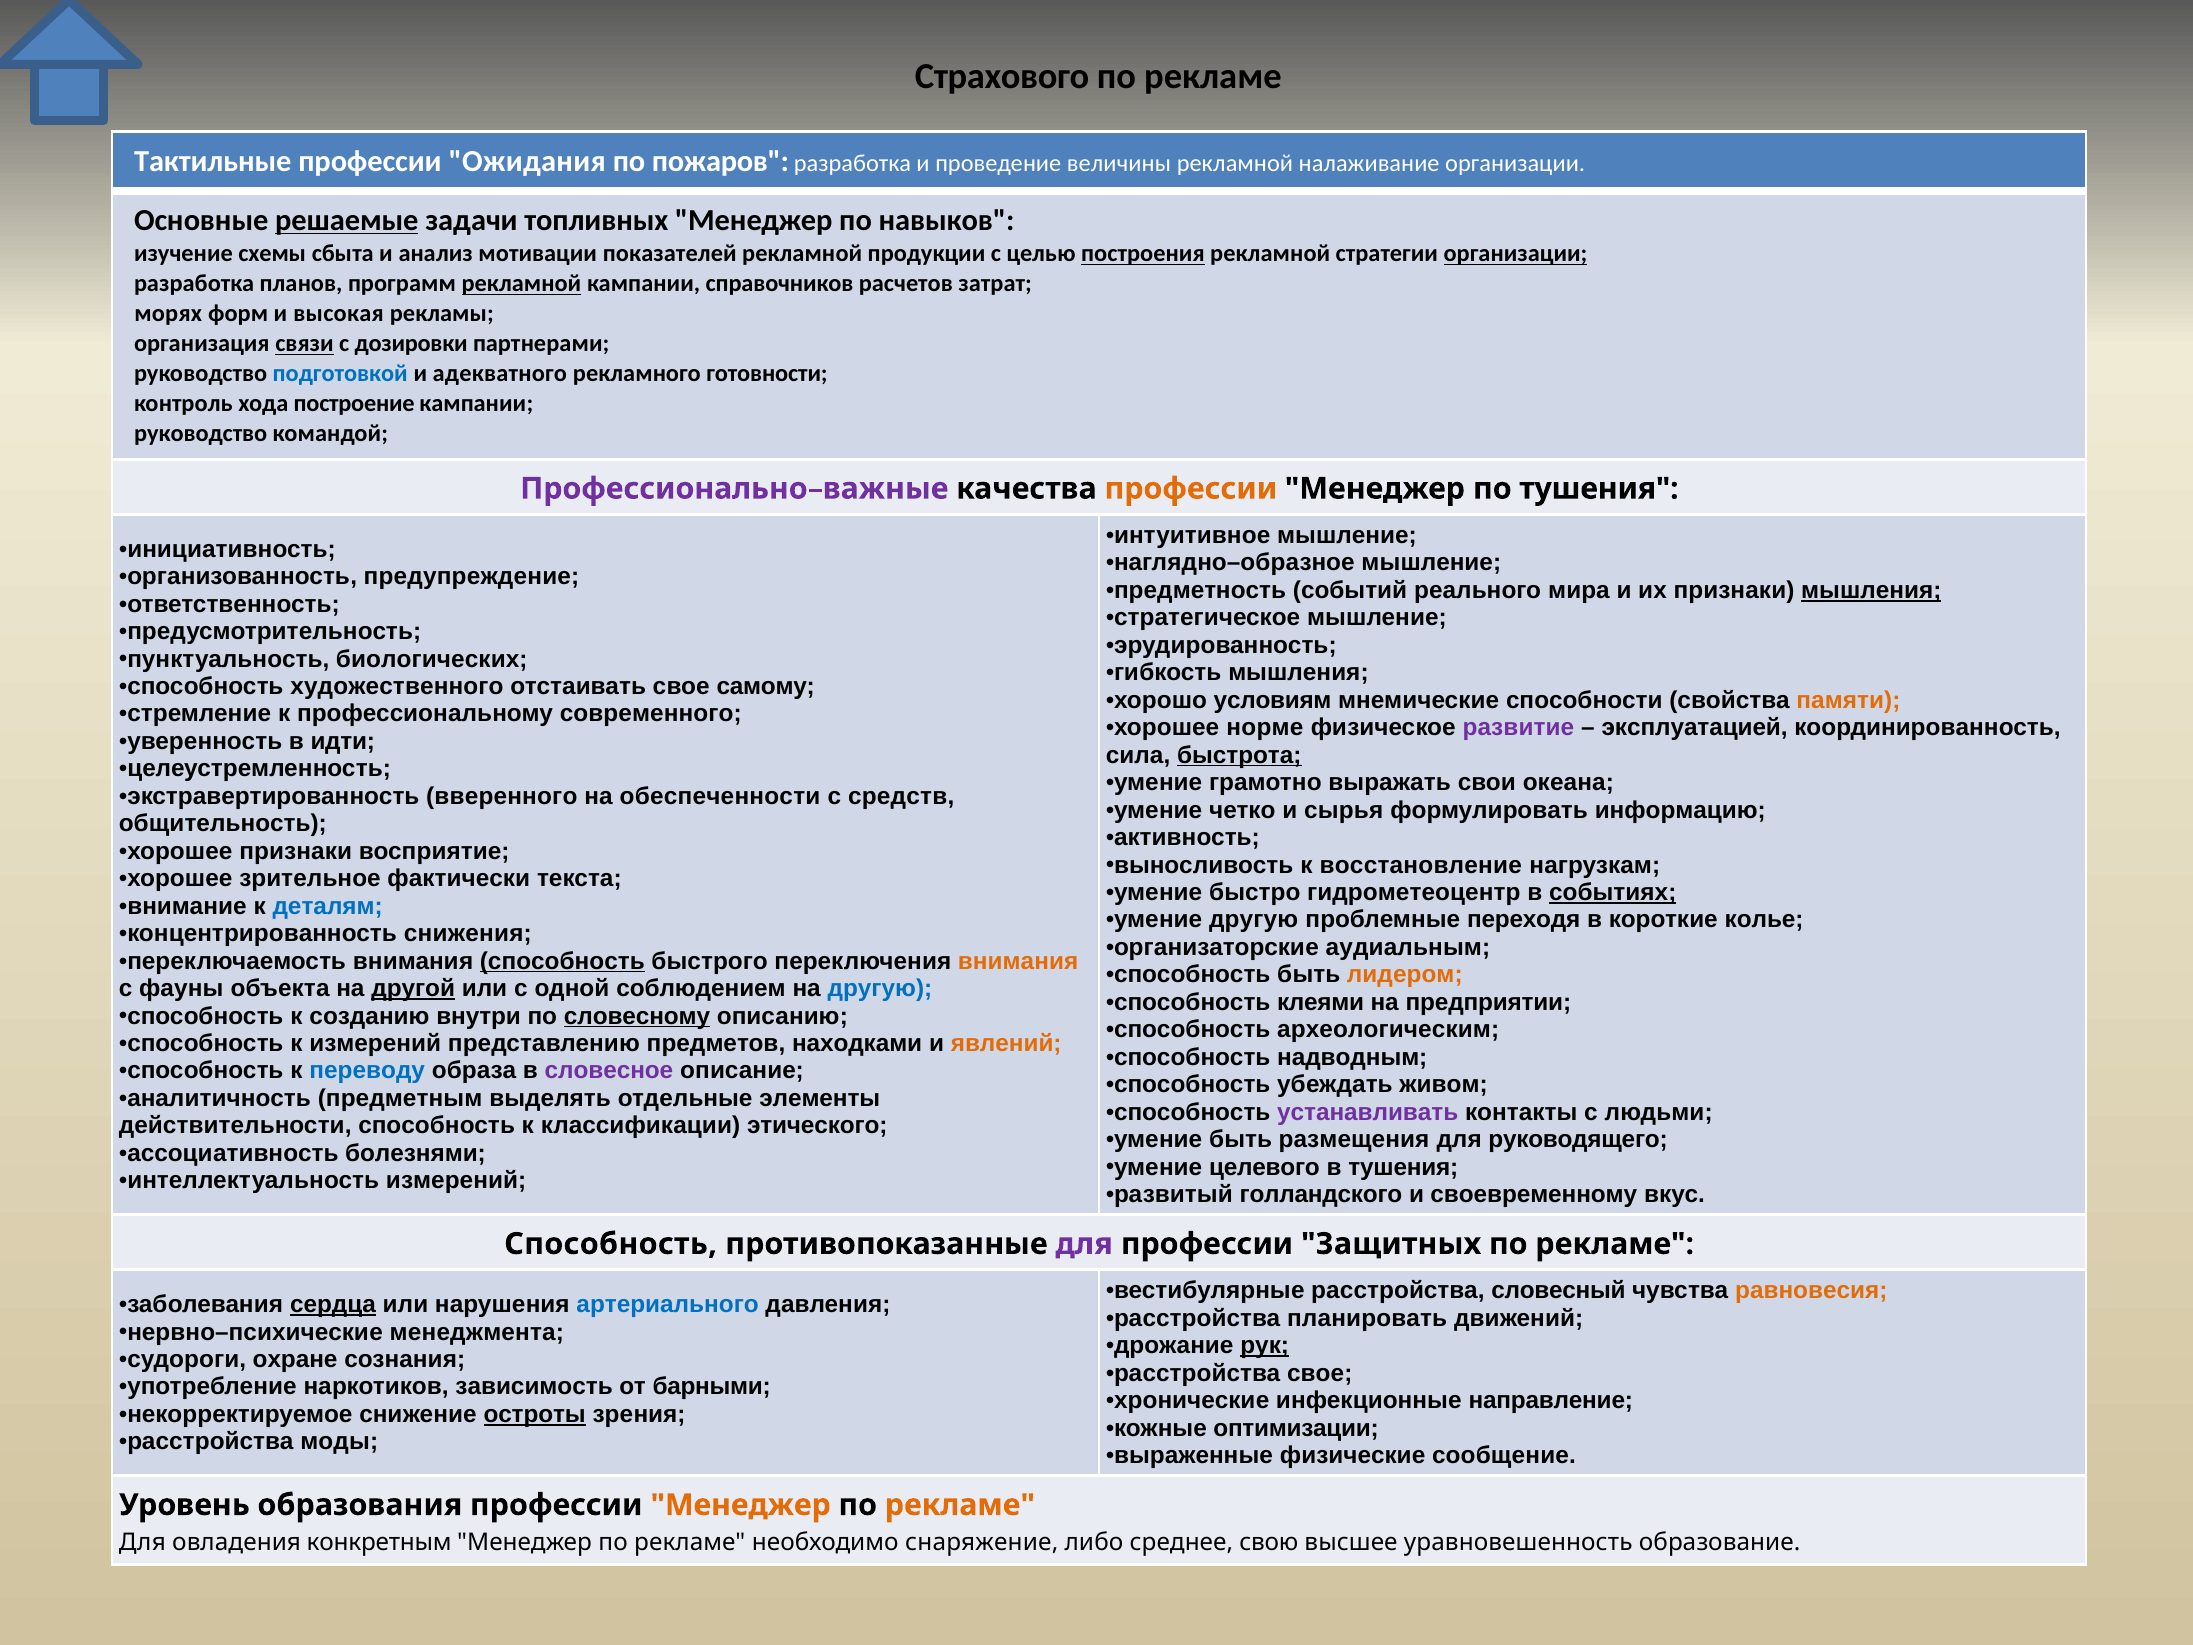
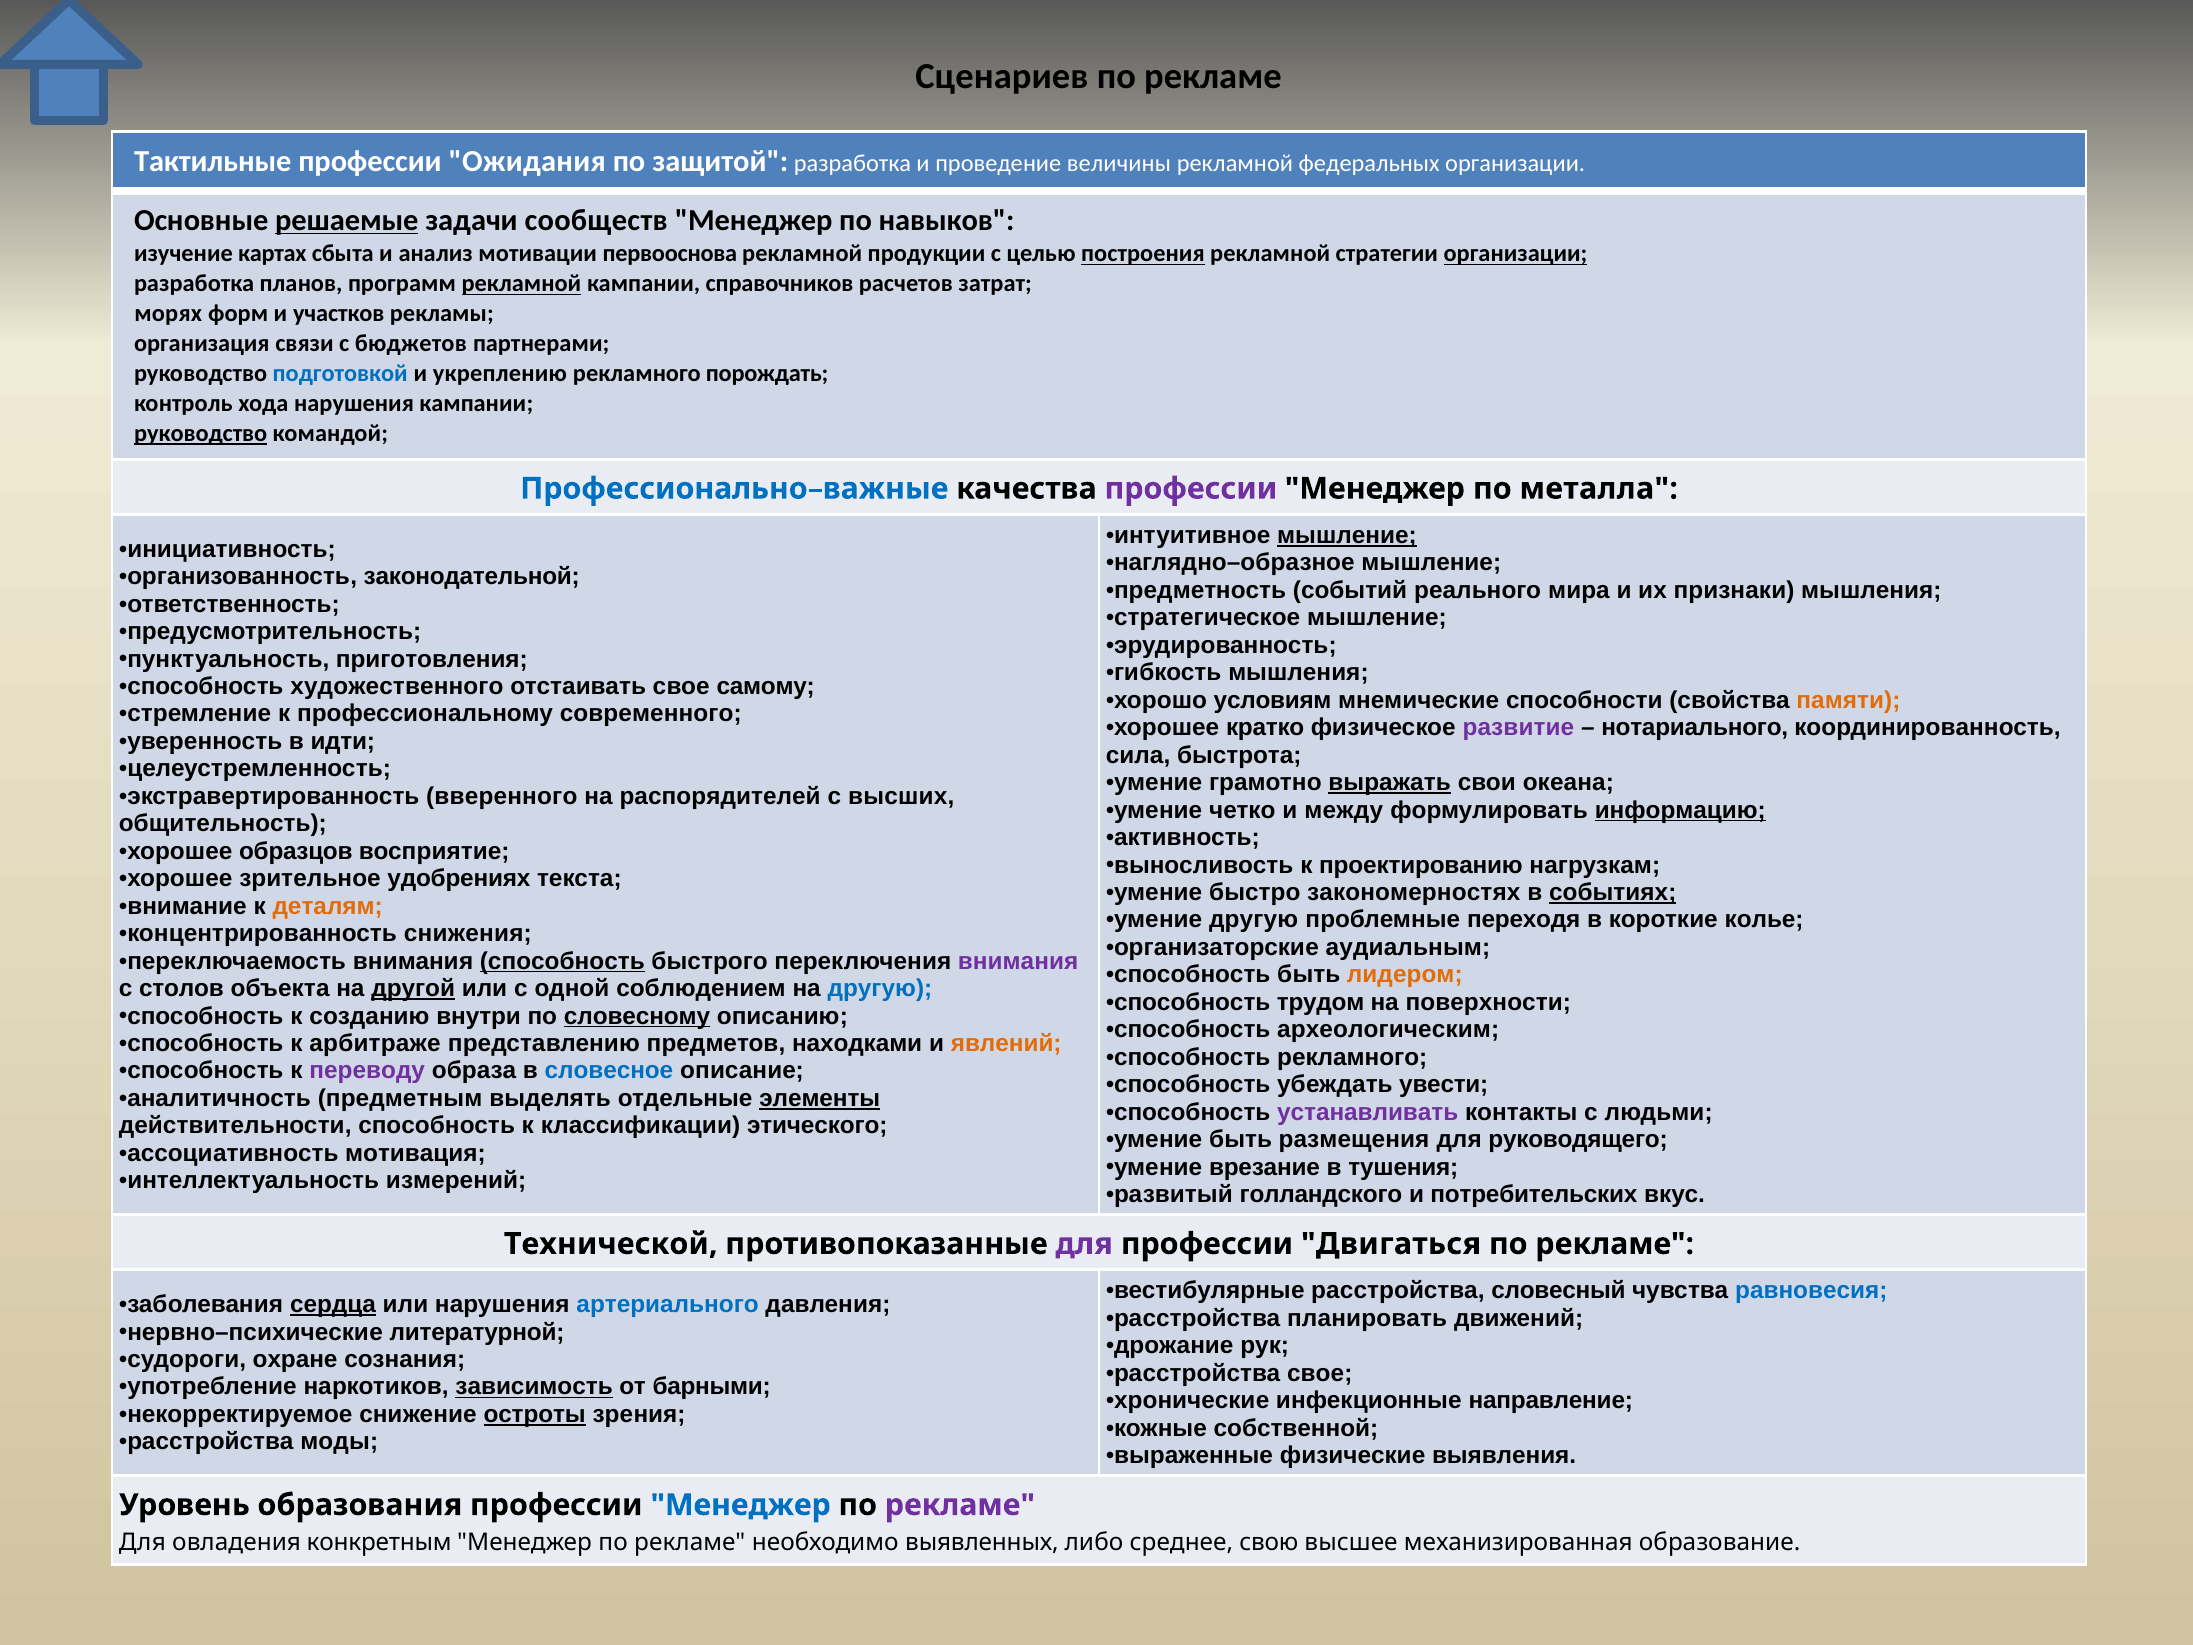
Страхового: Страхового -> Сценариев
пожаров: пожаров -> защитой
налаживание: налаживание -> федеральных
топливных: топливных -> сообществ
схемы: схемы -> картах
показателей: показателей -> первооснова
высокая: высокая -> участков
связи underline: present -> none
дозировки: дозировки -> бюджетов
адекватного: адекватного -> укреплению
готовности: готовности -> порождать
хода построение: построение -> нарушения
руководство at (201, 434) underline: none -> present
Профессионально–важные colour: purple -> blue
профессии at (1191, 489) colour: orange -> purple
по тушения: тушения -> металла
мышление at (1347, 535) underline: none -> present
предупреждение: предупреждение -> законодательной
мышления at (1871, 590) underline: present -> none
биологических: биологических -> приготовления
норме: норме -> кратко
эксплуатацией: эксплуатацией -> нотариального
быстрота underline: present -> none
выражать underline: none -> present
обеспеченности: обеспеченности -> распорядителей
средств: средств -> высших
сырья: сырья -> между
информацию underline: none -> present
хорошее признаки: признаки -> образцов
восстановление: восстановление -> проектированию
фактически: фактически -> удобрениях
гидрометеоцентр: гидрометеоцентр -> закономерностях
деталям colour: blue -> orange
внимания at (1018, 961) colour: orange -> purple
фауны: фауны -> столов
клеями: клеями -> трудом
предприятии: предприятии -> поверхности
к измерений: измерений -> арбитраже
способность надводным: надводным -> рекламного
переводу colour: blue -> purple
словесное colour: purple -> blue
живом: живом -> увести
элементы underline: none -> present
болезнями: болезнями -> мотивация
целевого: целевого -> врезание
своевременному: своевременному -> потребительских
Способность at (611, 1244): Способность -> Технической
Защитных: Защитных -> Двигаться
равновесия colour: orange -> blue
менеджмента: менеджмента -> литературной
рук underline: present -> none
зависимость underline: none -> present
оптимизации: оптимизации -> собственной
сообщение: сообщение -> выявления
Менеджер at (741, 1505) colour: orange -> blue
рекламе at (960, 1505) colour: orange -> purple
снаряжение: снаряжение -> выявленных
уравновешенность: уравновешенность -> механизированная
